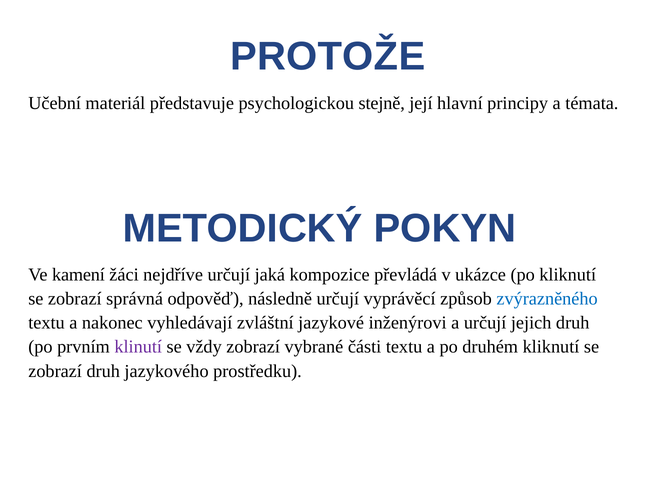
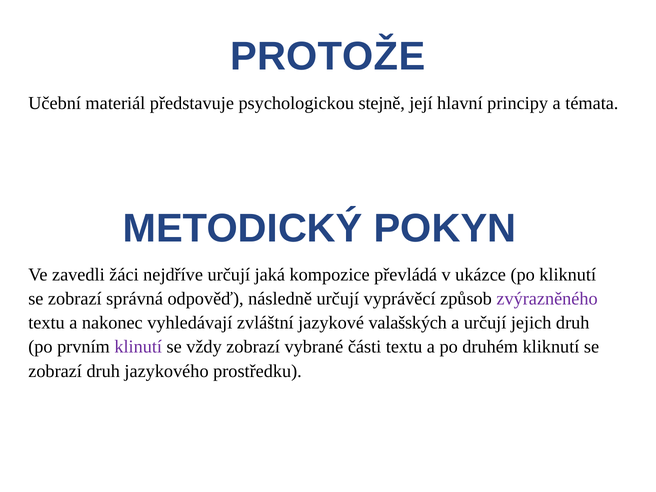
kamení: kamení -> zavedli
zvýrazněného colour: blue -> purple
inženýrovi: inženýrovi -> valašských
